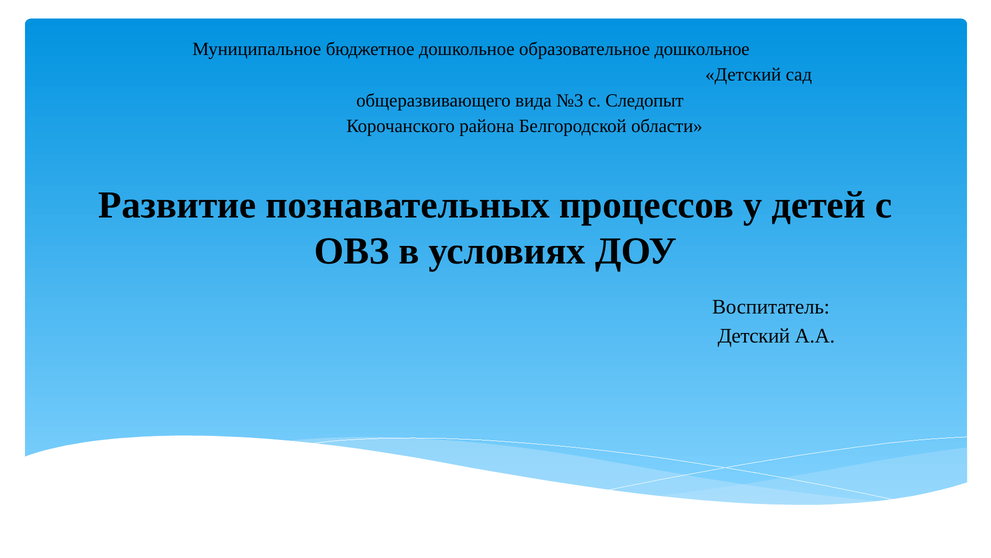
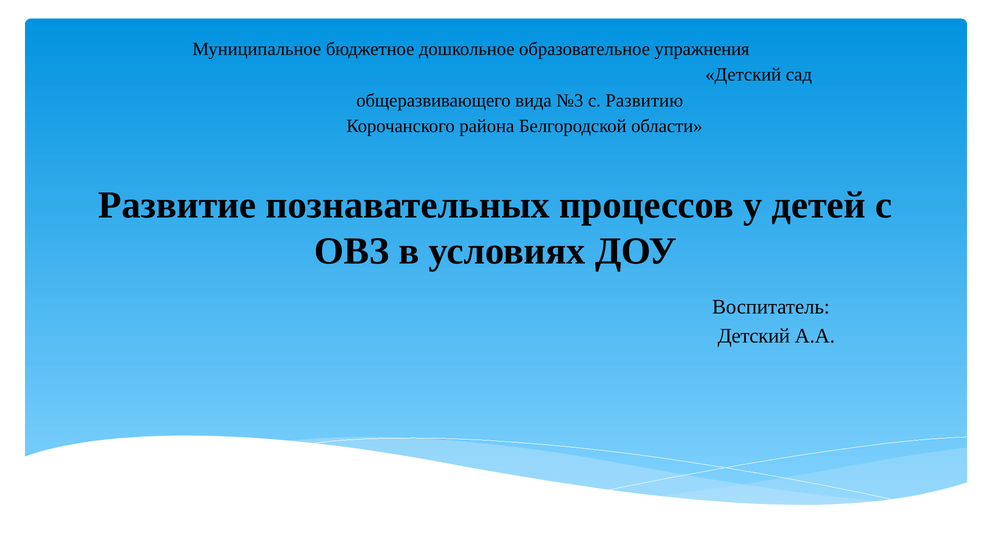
образовательное дошкольное: дошкольное -> упражнения
Следопыт: Следопыт -> Развитию
